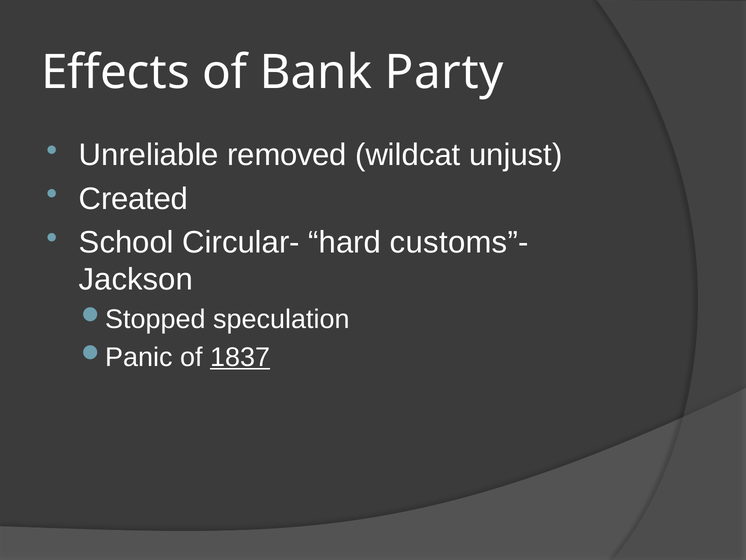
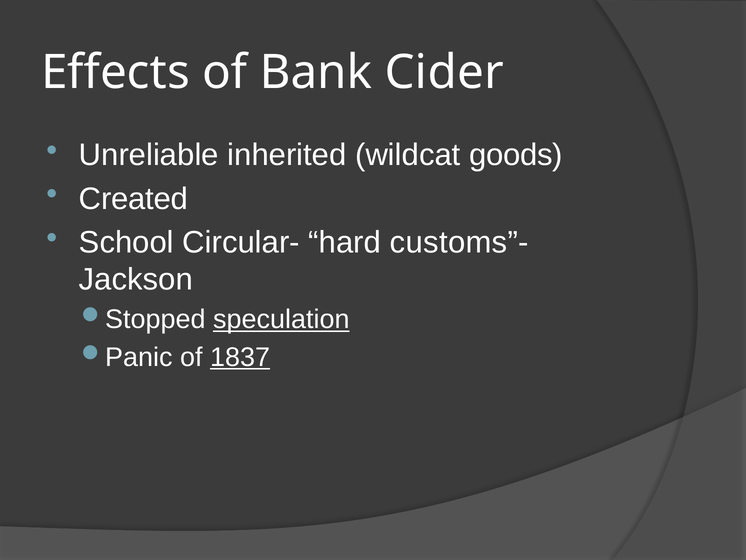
Party: Party -> Cider
removed: removed -> inherited
unjust: unjust -> goods
speculation underline: none -> present
